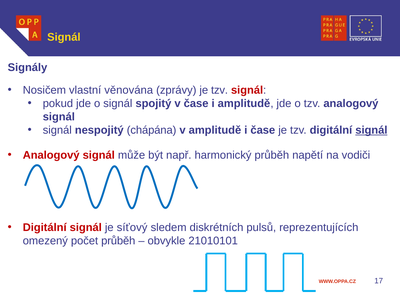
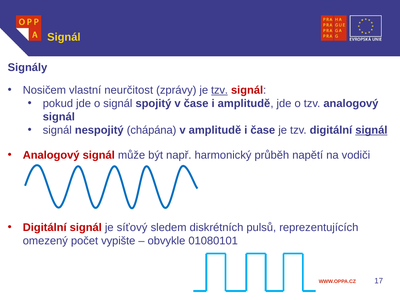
věnována: věnována -> neurčitost
tzv at (220, 90) underline: none -> present
počet průběh: průběh -> vypište
21010101: 21010101 -> 01080101
